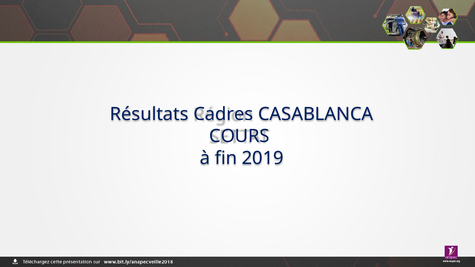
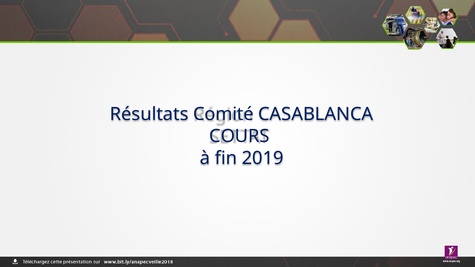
Cadres: Cadres -> Comité
